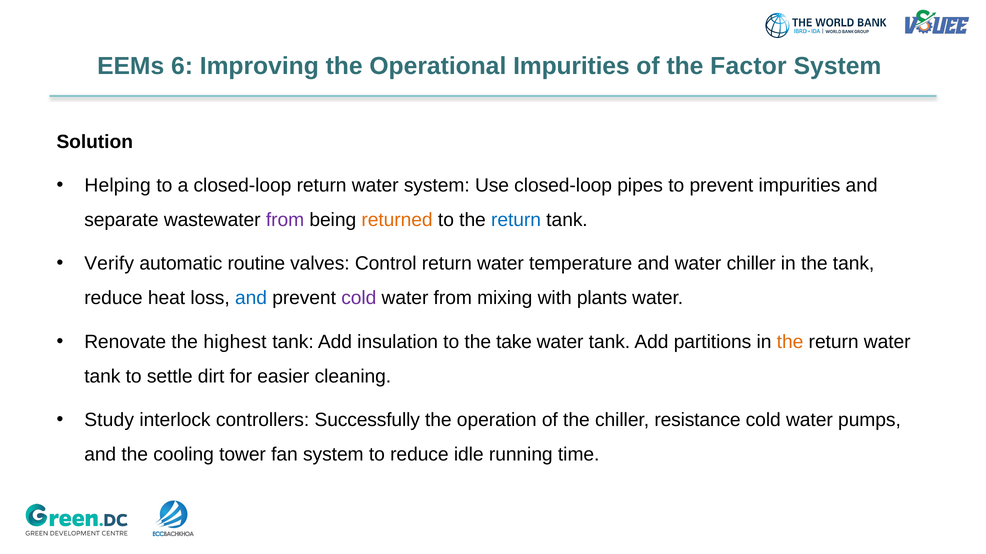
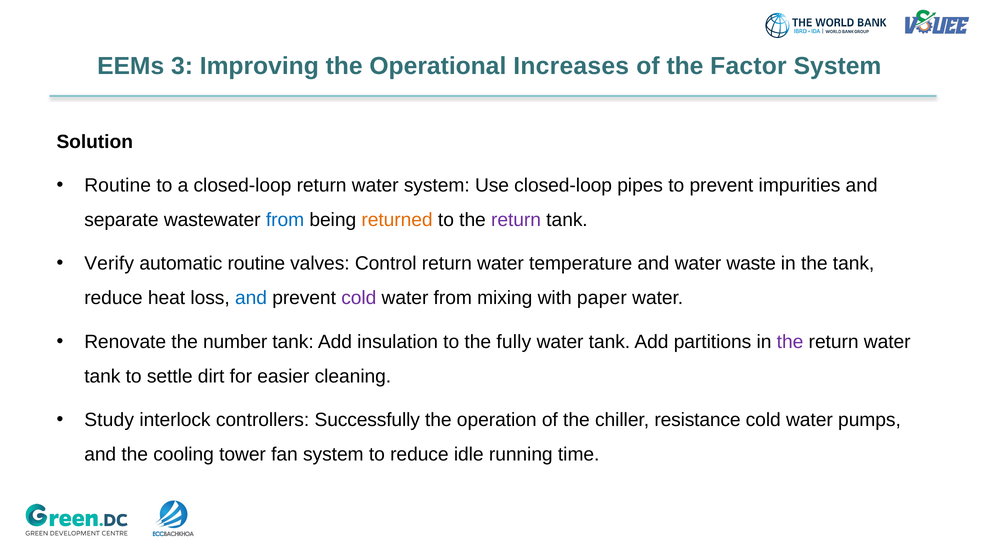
6: 6 -> 3
Operational Impurities: Impurities -> Increases
Helping at (118, 186): Helping -> Routine
from at (285, 220) colour: purple -> blue
return at (516, 220) colour: blue -> purple
water chiller: chiller -> waste
plants: plants -> paper
highest: highest -> number
take: take -> fully
the at (790, 342) colour: orange -> purple
